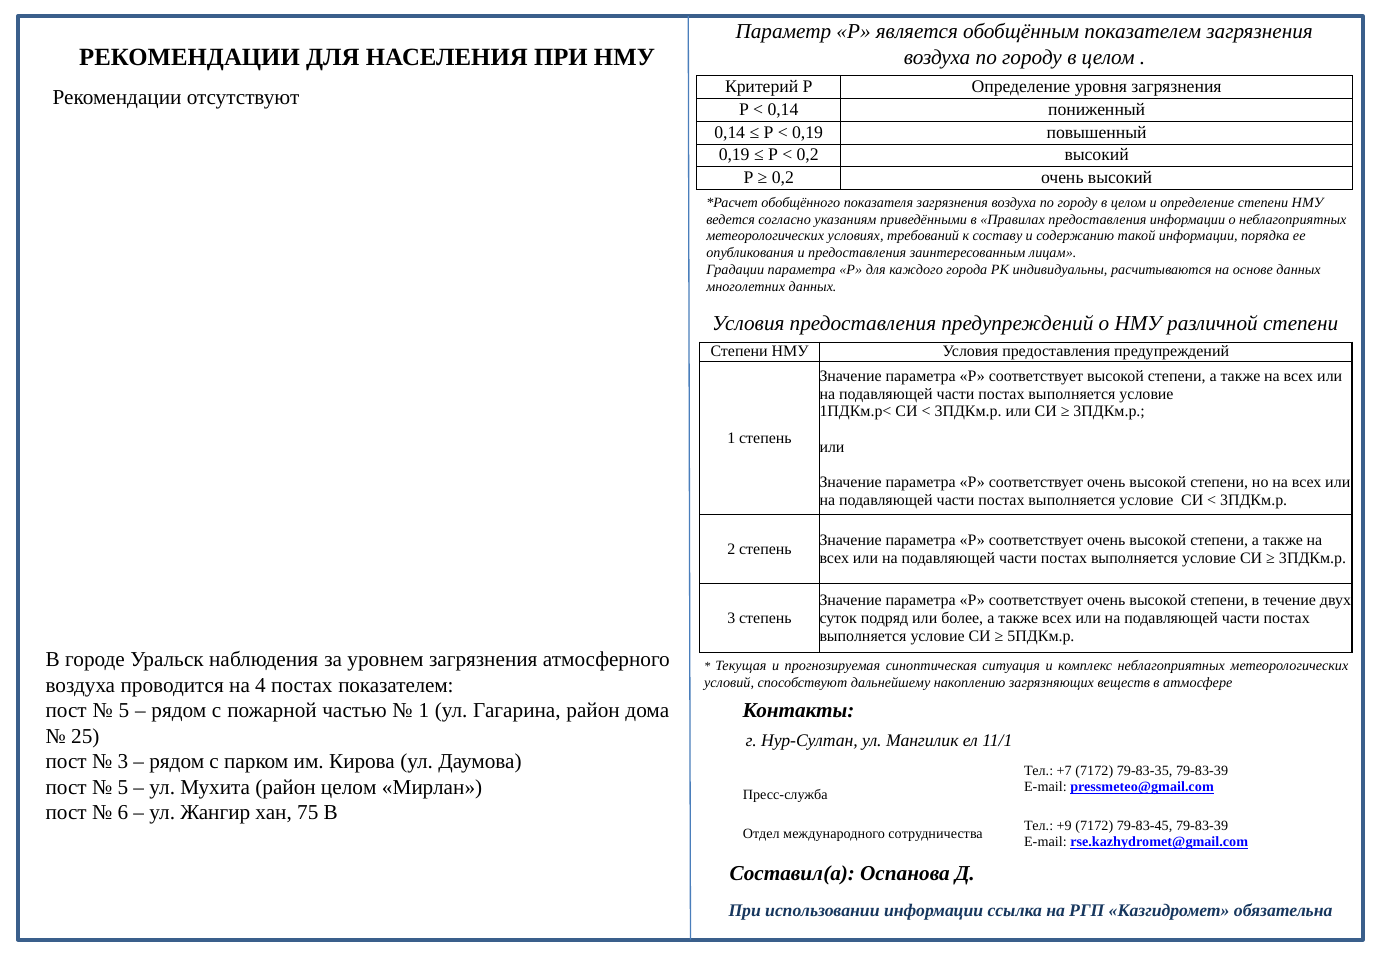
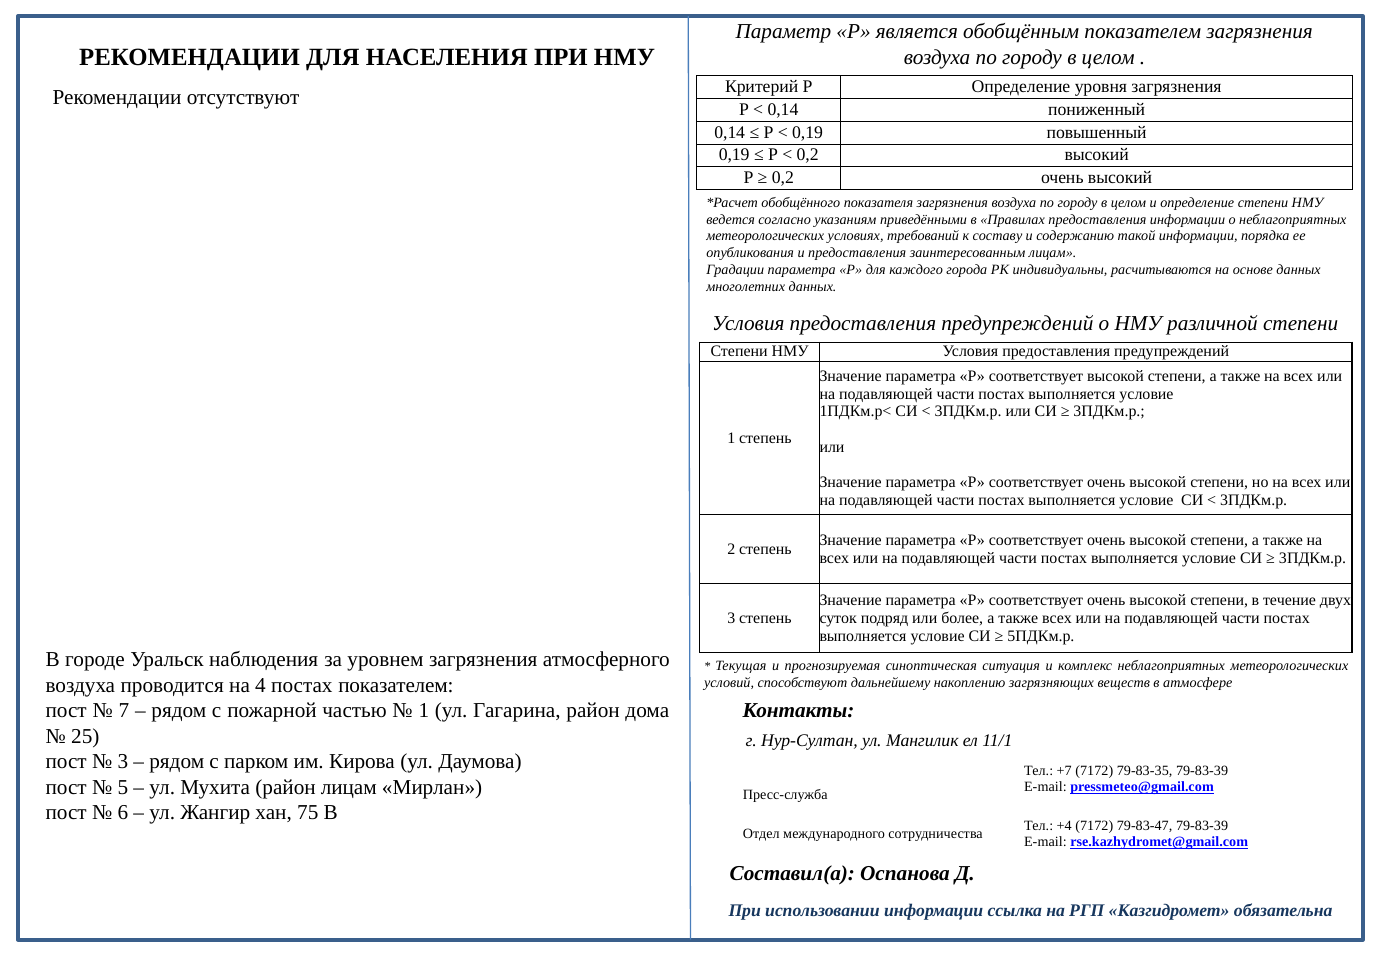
5 at (124, 711): 5 -> 7
район целом: целом -> лицам
+9: +9 -> +4
79-83-45: 79-83-45 -> 79-83-47
